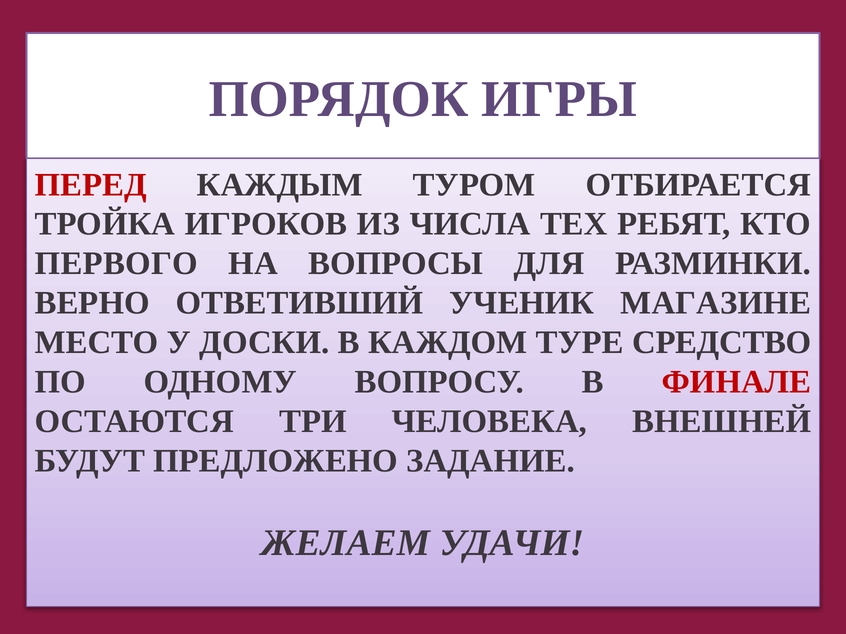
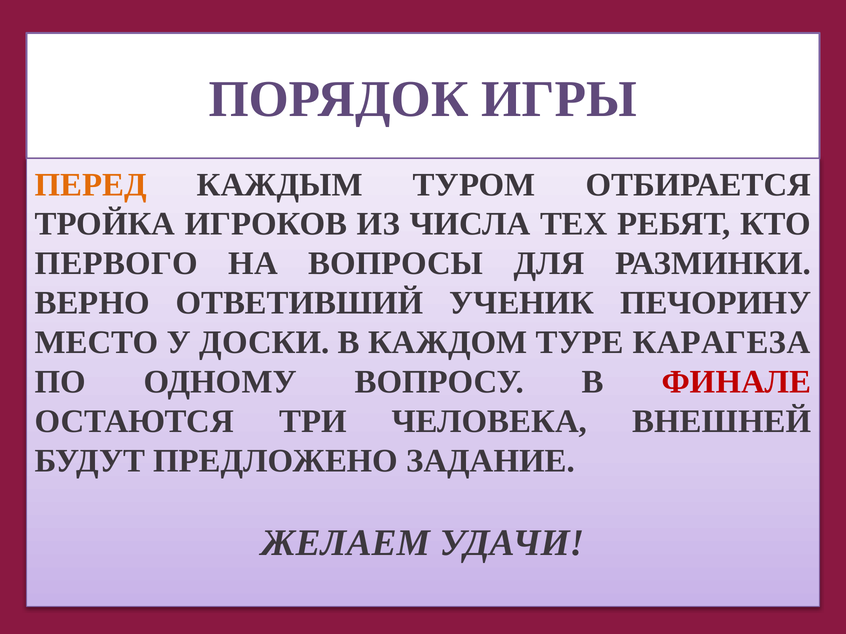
ПЕРЕД colour: red -> orange
МАГАЗИНЕ: МАГАЗИНЕ -> ПЕЧОРИНУ
СРЕДСТВО: СРЕДСТВО -> КАРАГЕЗА
